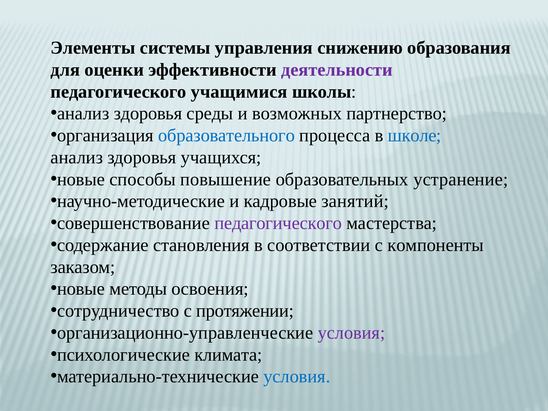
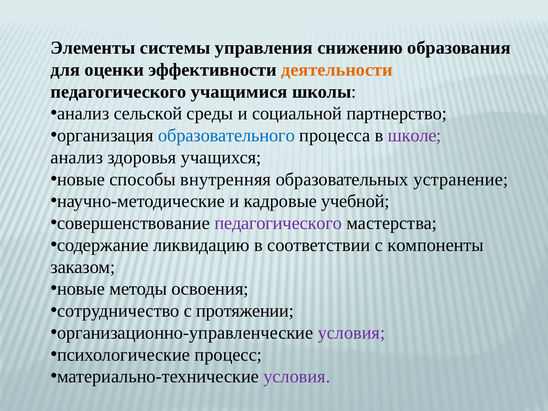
деятельности colour: purple -> orange
здоровья at (148, 114): здоровья -> сельской
возможных: возможных -> социальной
школе colour: blue -> purple
повышение: повышение -> внутренняя
занятий: занятий -> учебной
становления: становления -> ликвидацию
климата: климата -> процесс
условия at (297, 377) colour: blue -> purple
